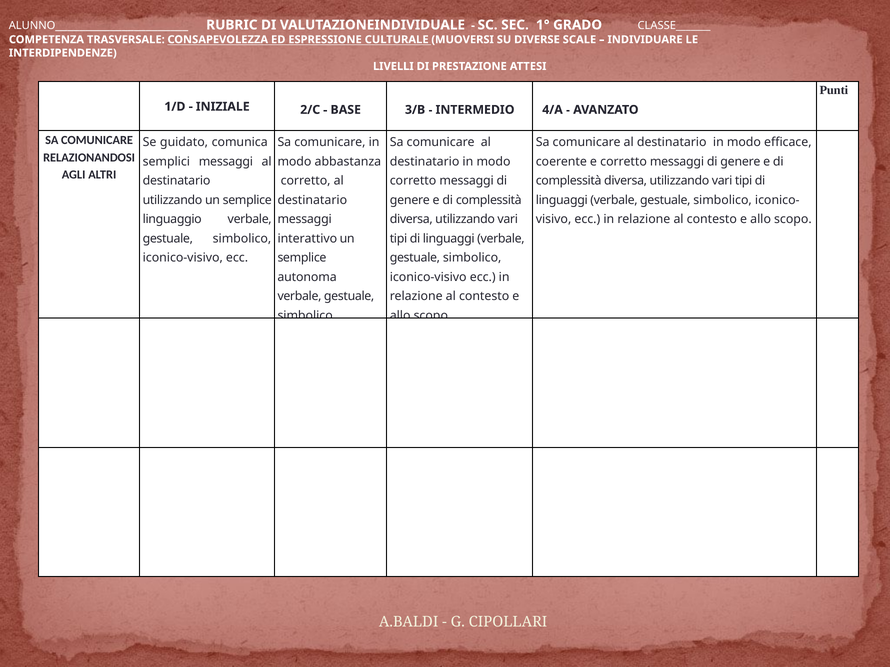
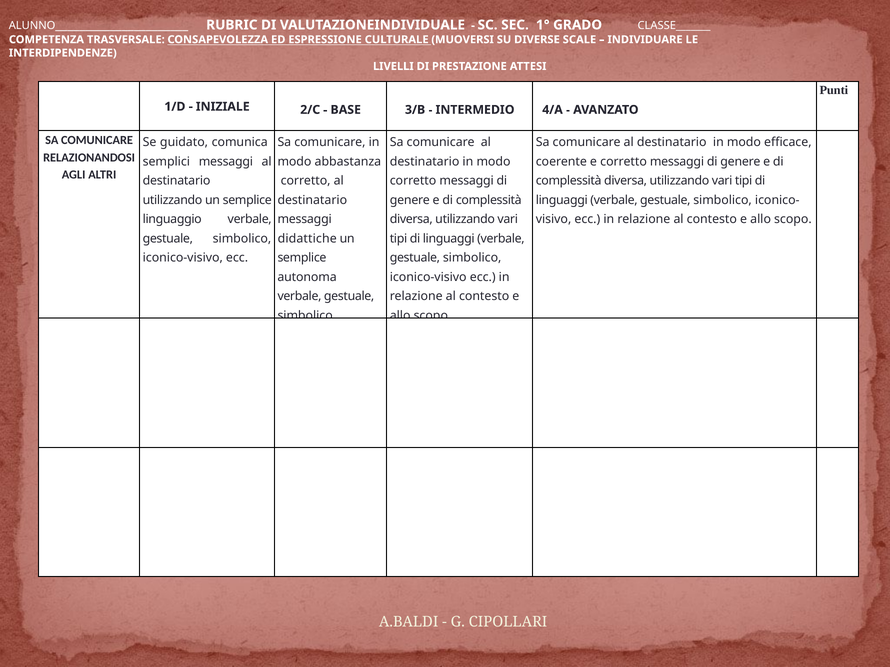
interattivo: interattivo -> didattiche
